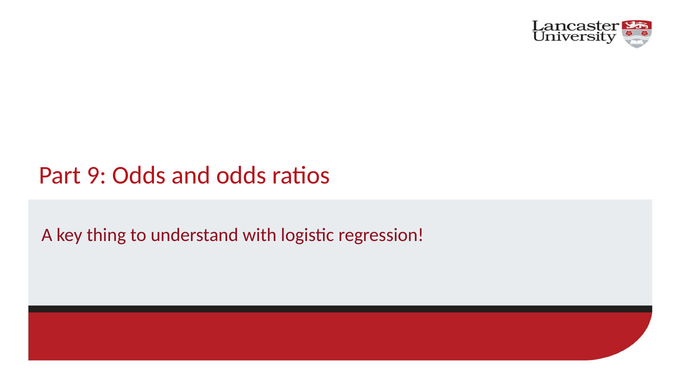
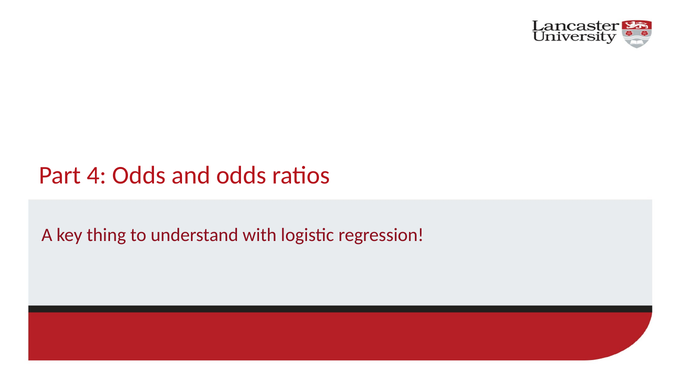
9: 9 -> 4
